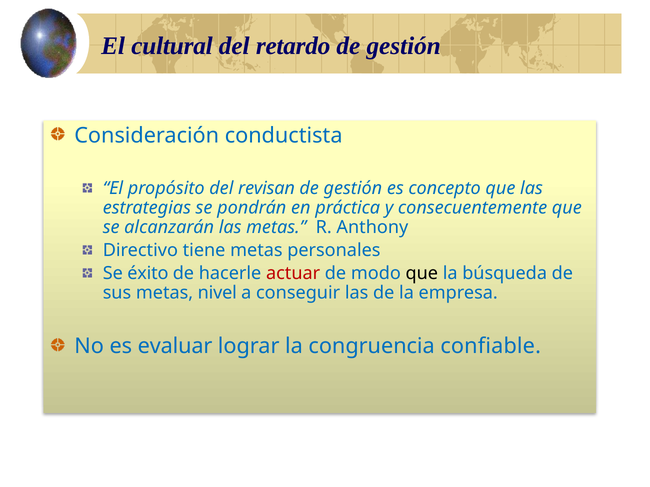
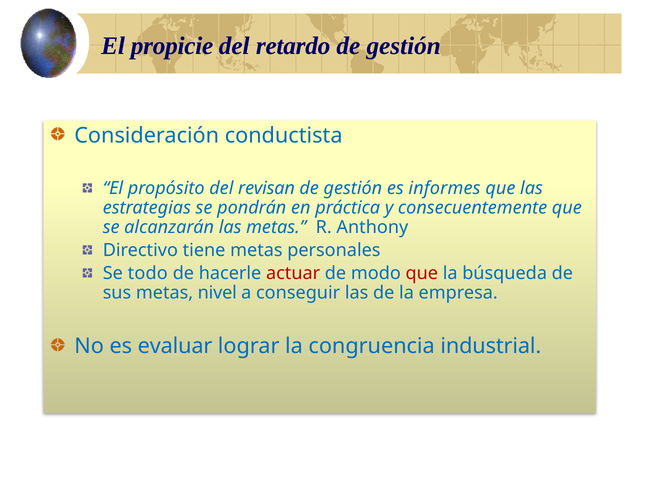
cultural: cultural -> propicie
concepto: concepto -> informes
éxito: éxito -> todo
que at (422, 274) colour: black -> red
confiable: confiable -> industrial
